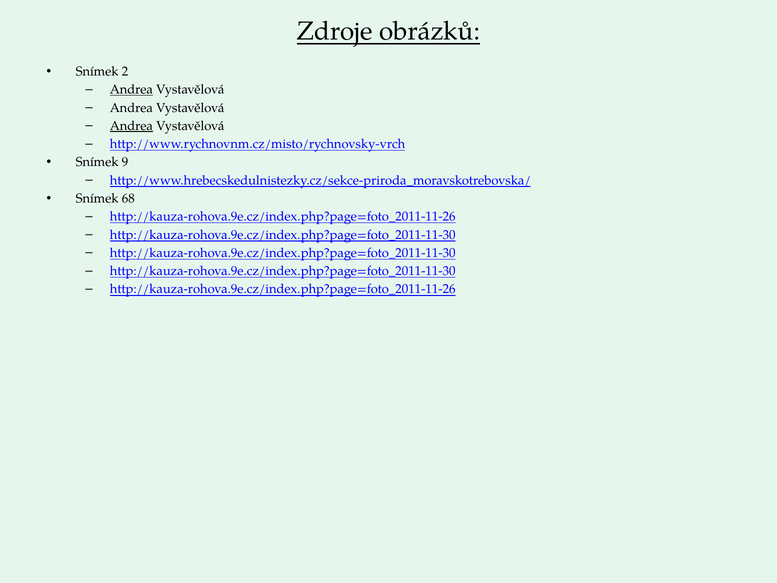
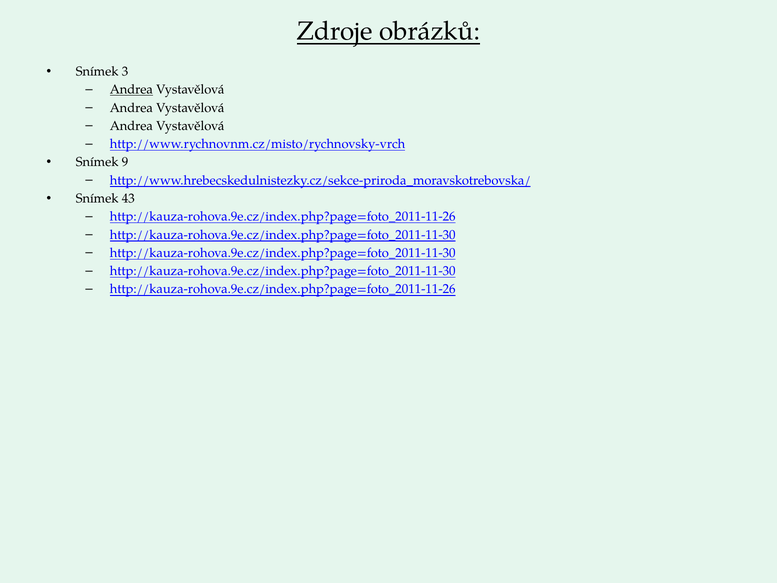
2: 2 -> 3
Andrea at (131, 126) underline: present -> none
68: 68 -> 43
